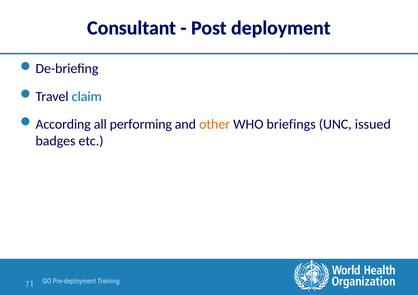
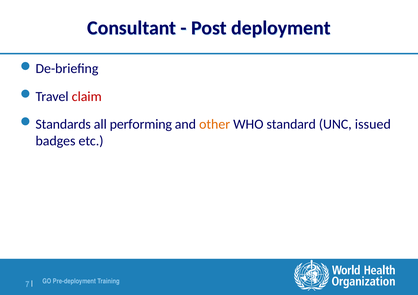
claim colour: blue -> red
According: According -> Standards
briefings: briefings -> standard
